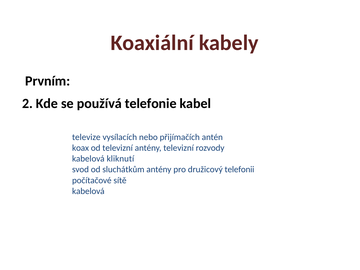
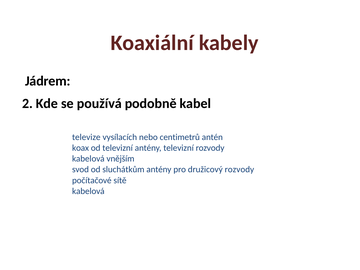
Prvním: Prvním -> Jádrem
telefonie: telefonie -> podobně
přijímačích: přijímačích -> centimetrů
kliknutí: kliknutí -> vnějším
družicový telefonii: telefonii -> rozvody
